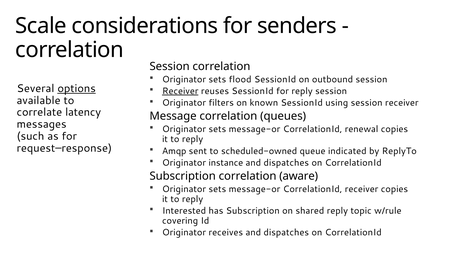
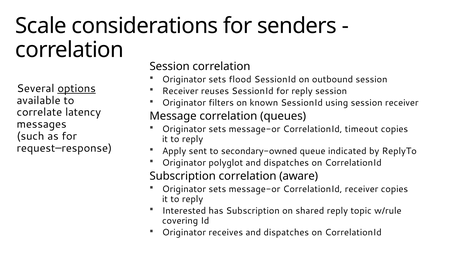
Receiver at (180, 91) underline: present -> none
renewal: renewal -> timeout
Amqp: Amqp -> Apply
scheduled-owned: scheduled-owned -> secondary-owned
instance: instance -> polyglot
